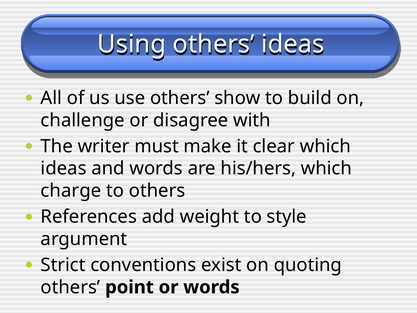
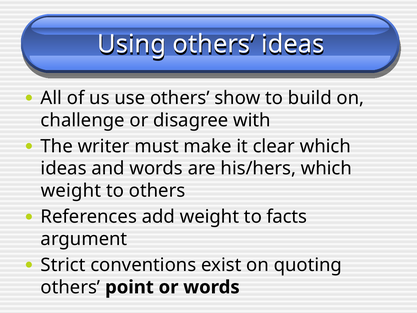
charge at (71, 191): charge -> weight
style: style -> facts
